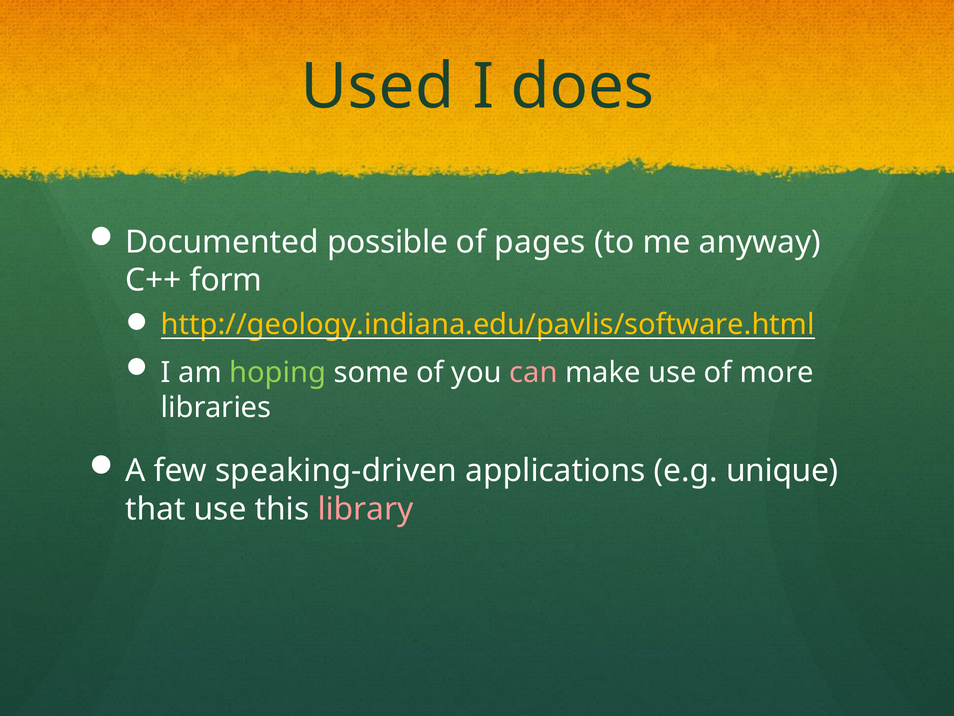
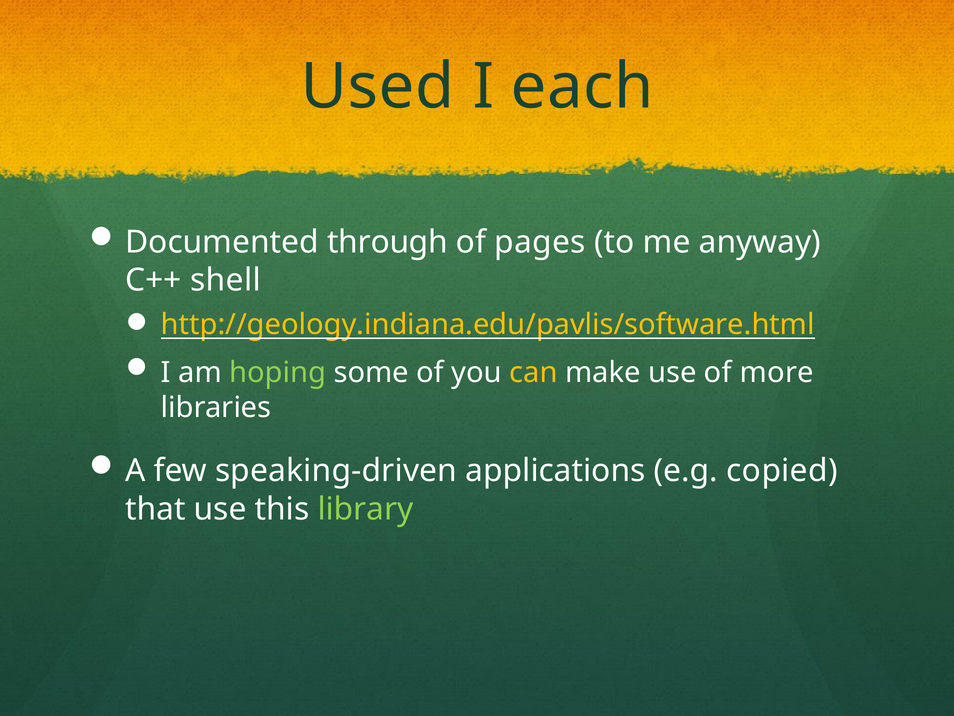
does: does -> each
possible: possible -> through
form: form -> shell
can colour: pink -> yellow
unique: unique -> copied
library colour: pink -> light green
